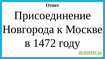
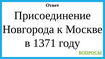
1472: 1472 -> 1371
